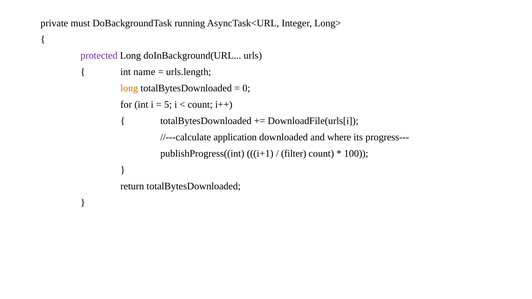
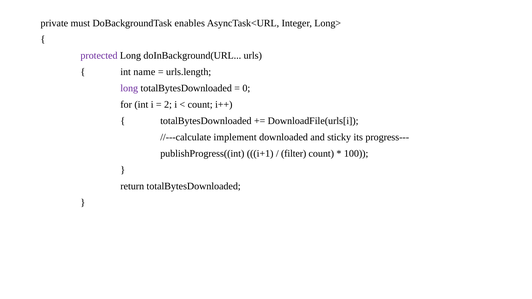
running: running -> enables
long at (129, 88) colour: orange -> purple
5: 5 -> 2
application: application -> implement
where: where -> sticky
